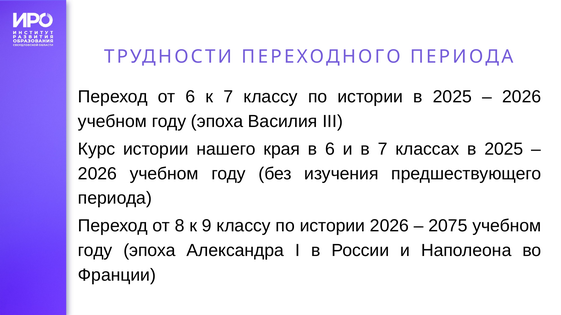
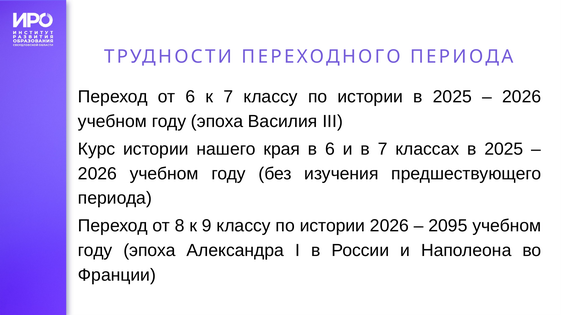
2075: 2075 -> 2095
